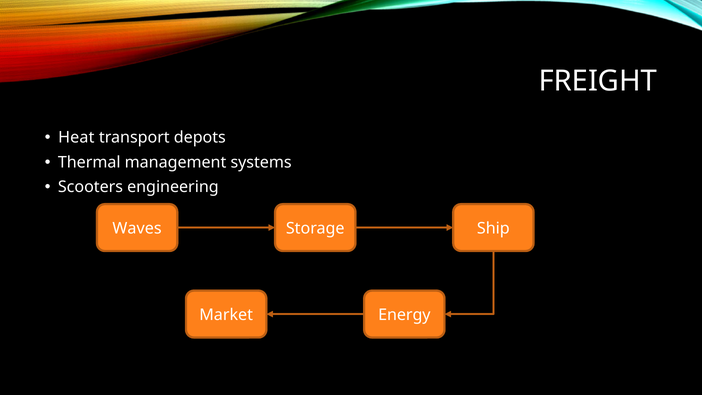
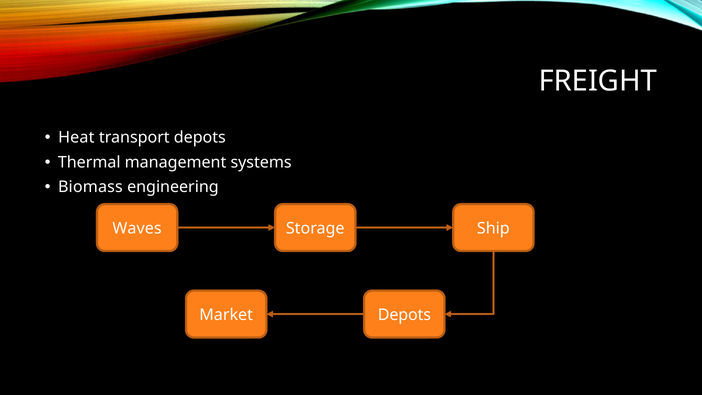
Scooters: Scooters -> Biomass
Energy at (404, 315): Energy -> Depots
